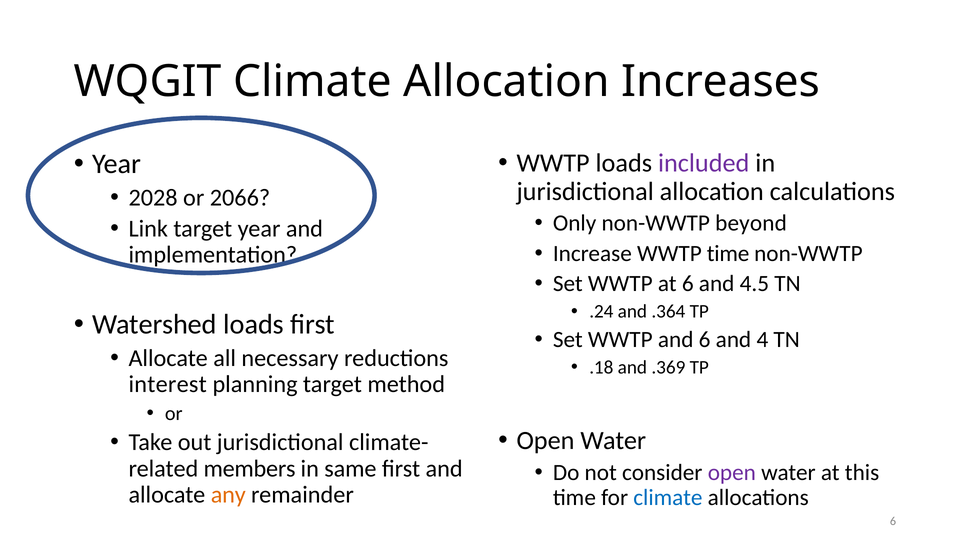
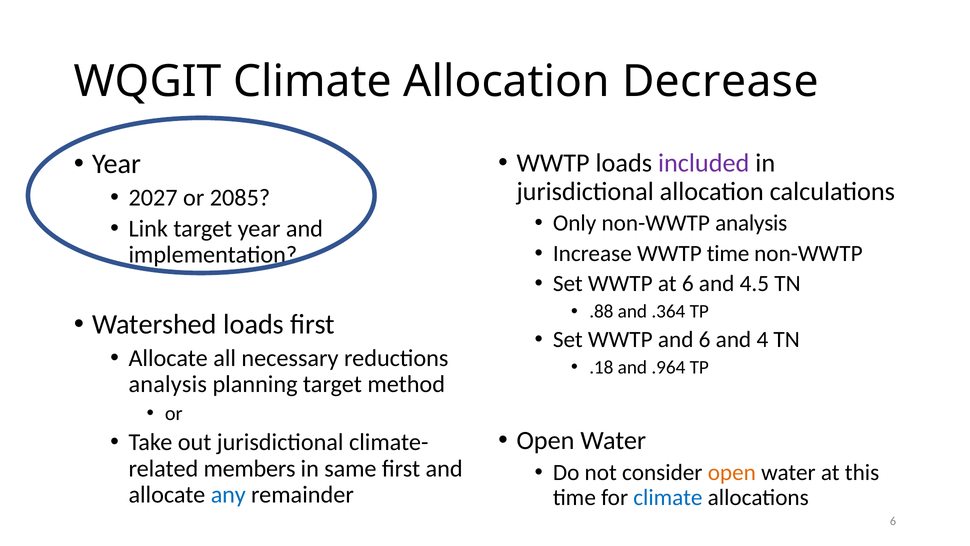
Increases: Increases -> Decrease
2028: 2028 -> 2027
2066: 2066 -> 2085
non-WWTP beyond: beyond -> analysis
.24: .24 -> .88
.369: .369 -> .964
interest at (168, 384): interest -> analysis
open at (732, 472) colour: purple -> orange
any colour: orange -> blue
